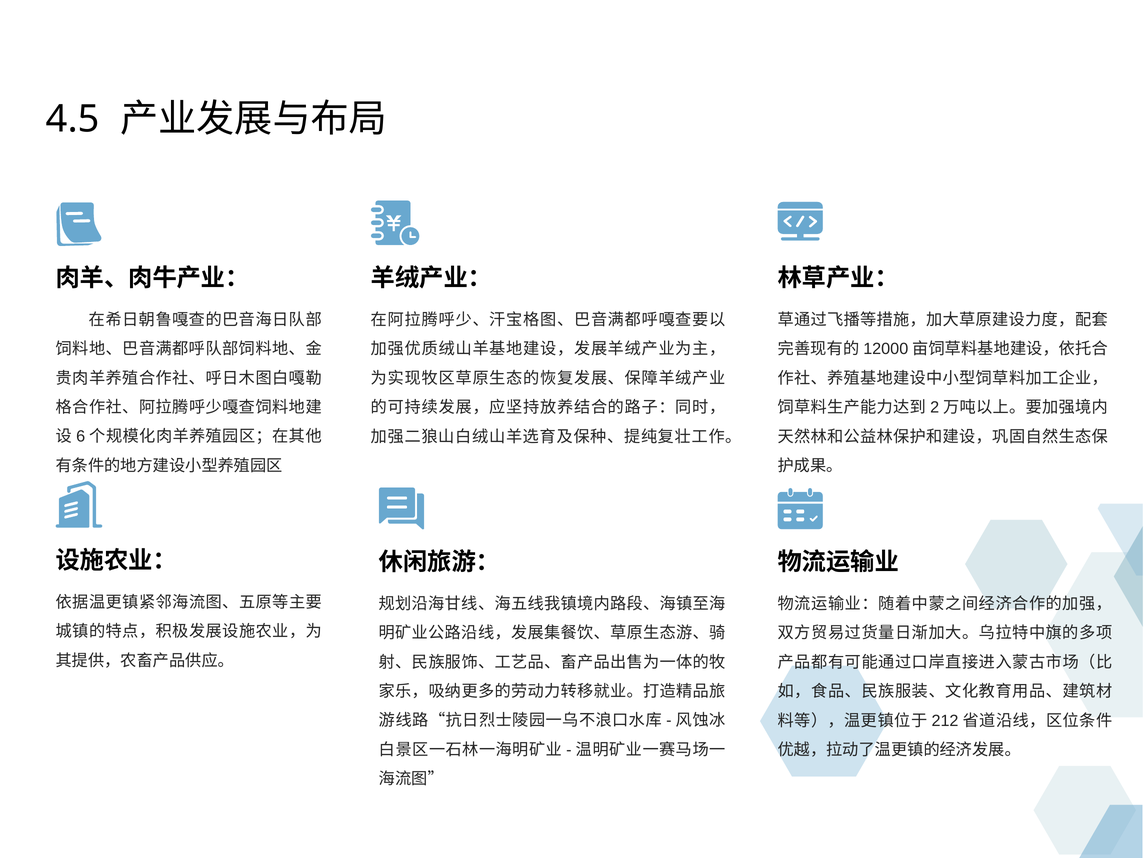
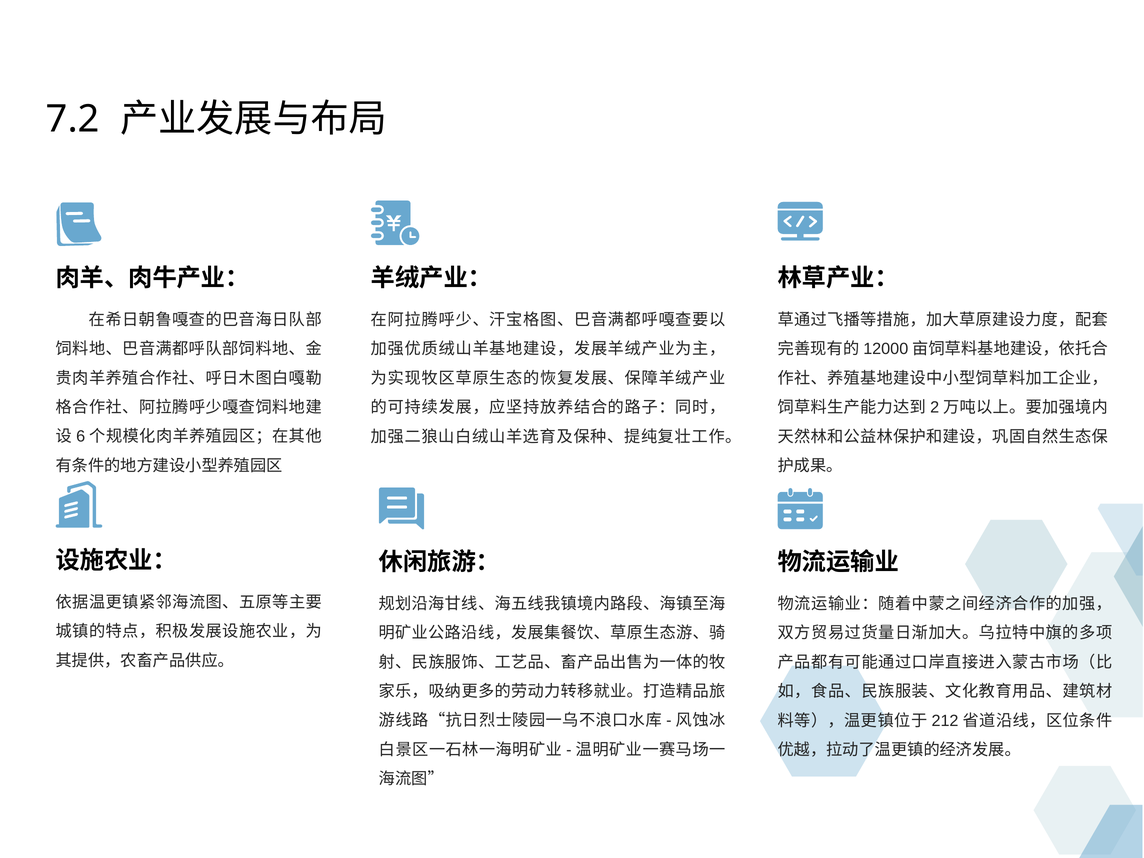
4.5: 4.5 -> 7.2
